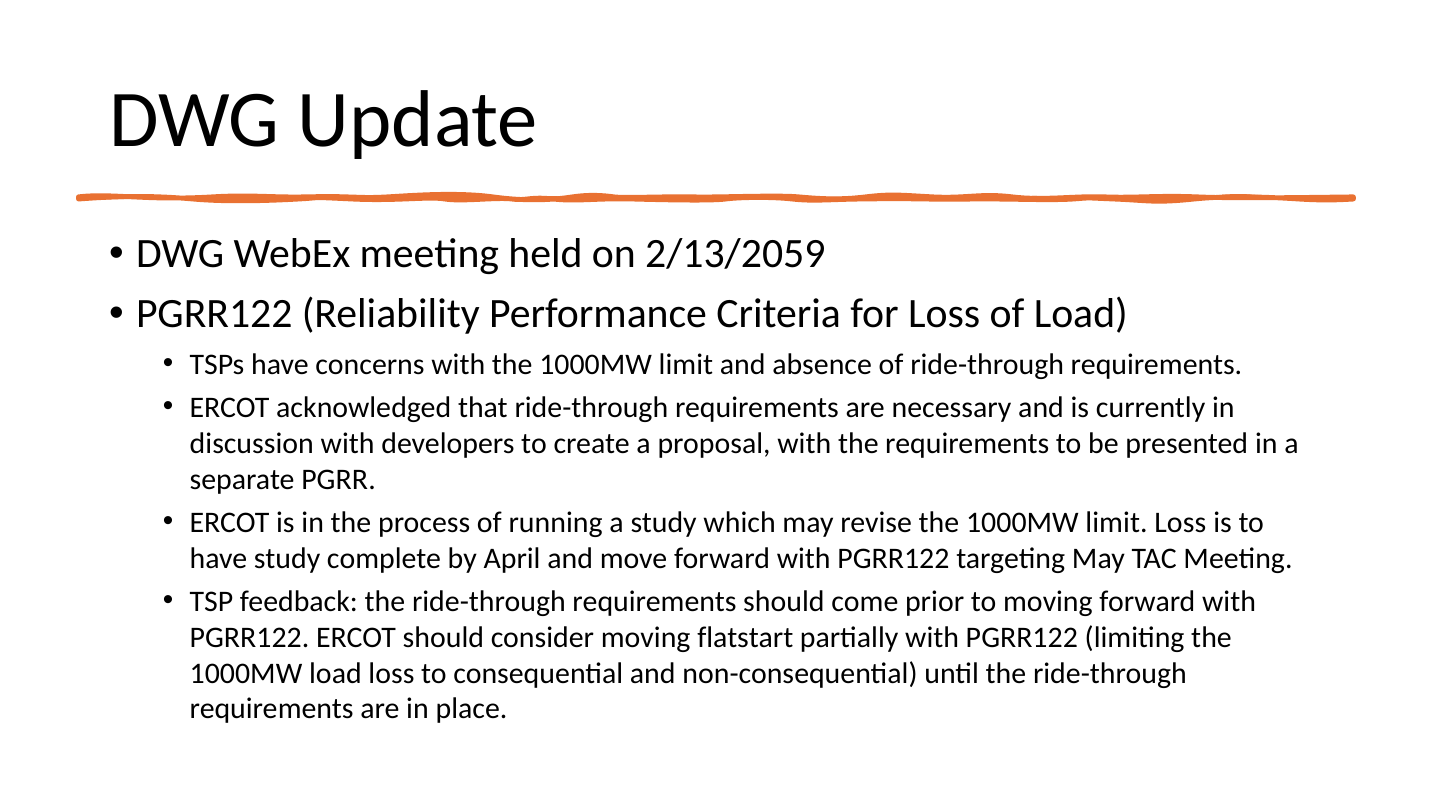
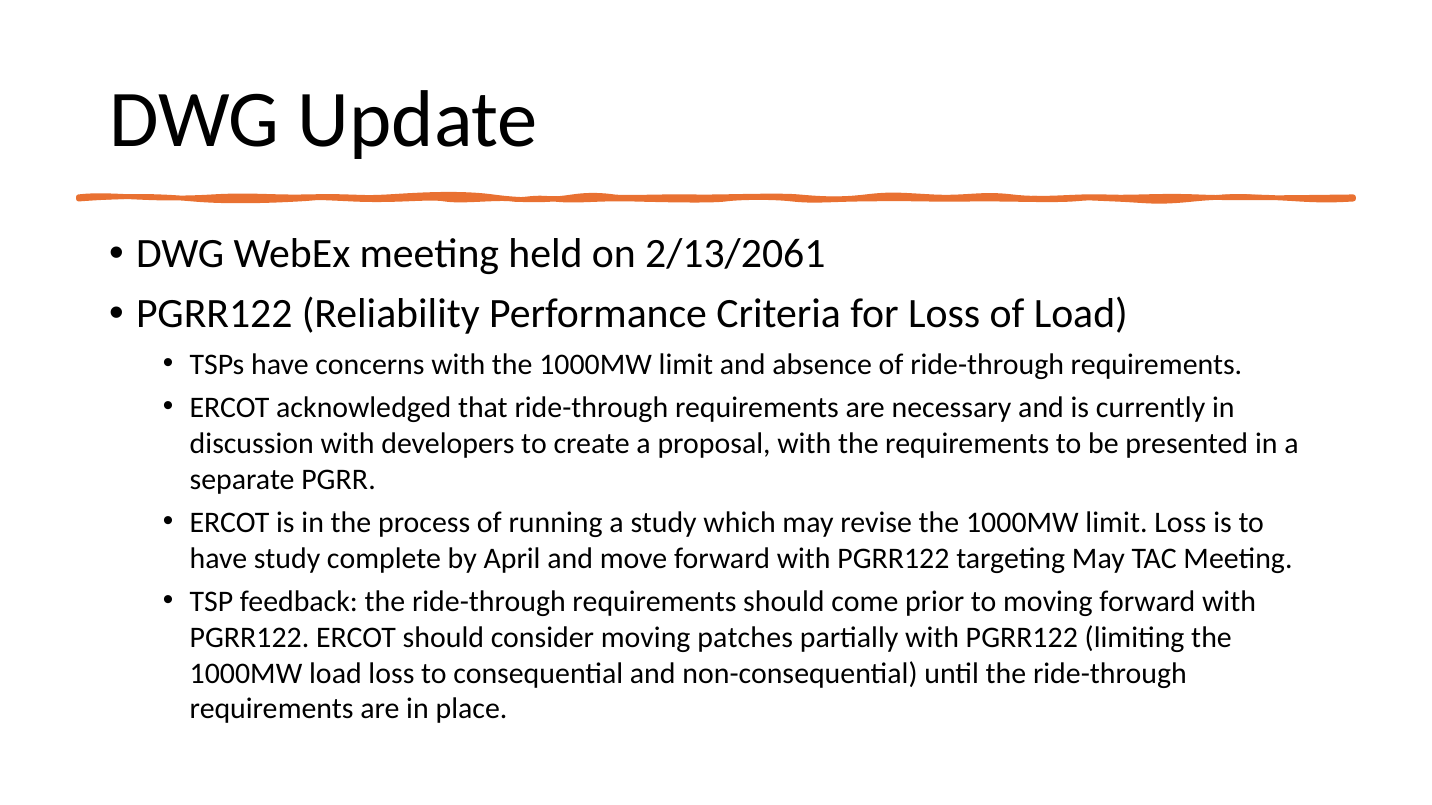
2/13/2059: 2/13/2059 -> 2/13/2061
flatstart: flatstart -> patches
